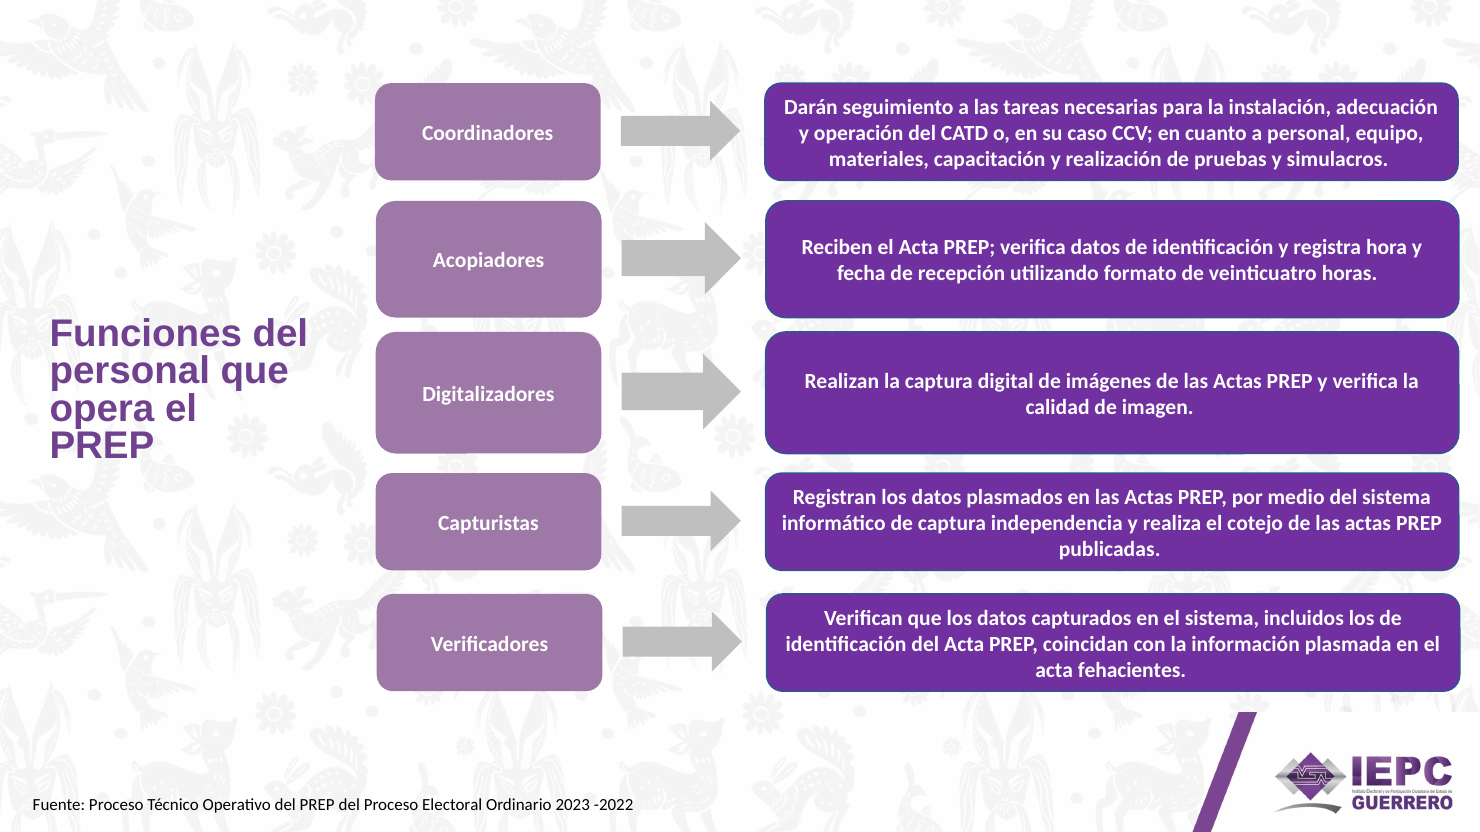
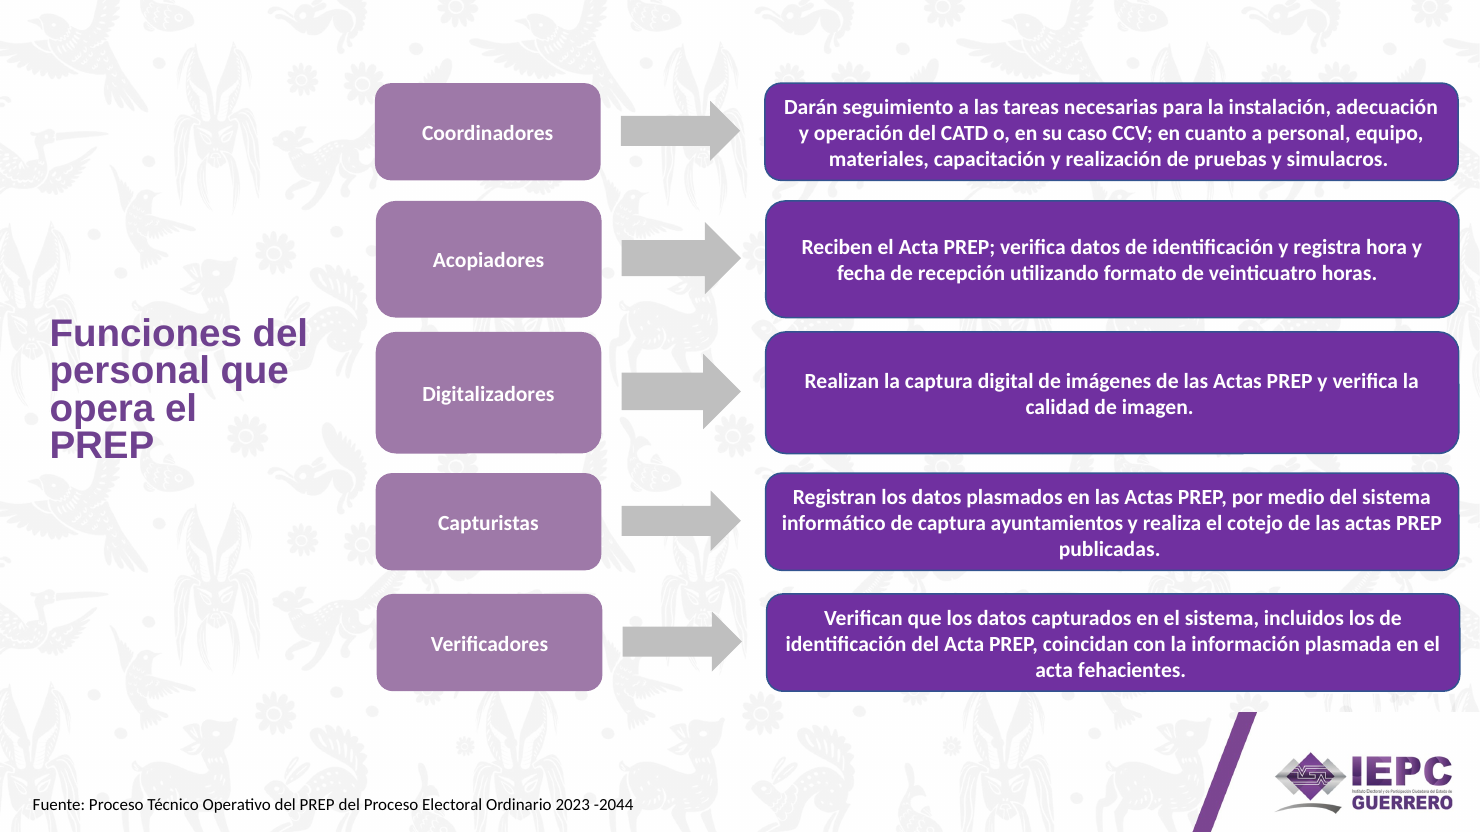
independencia: independencia -> ayuntamientos
-2022: -2022 -> -2044
